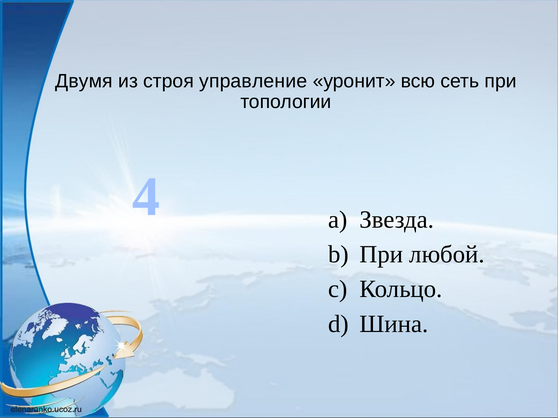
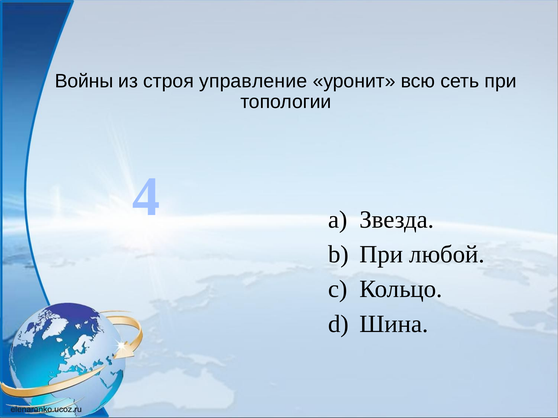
Двумя: Двумя -> Войны
